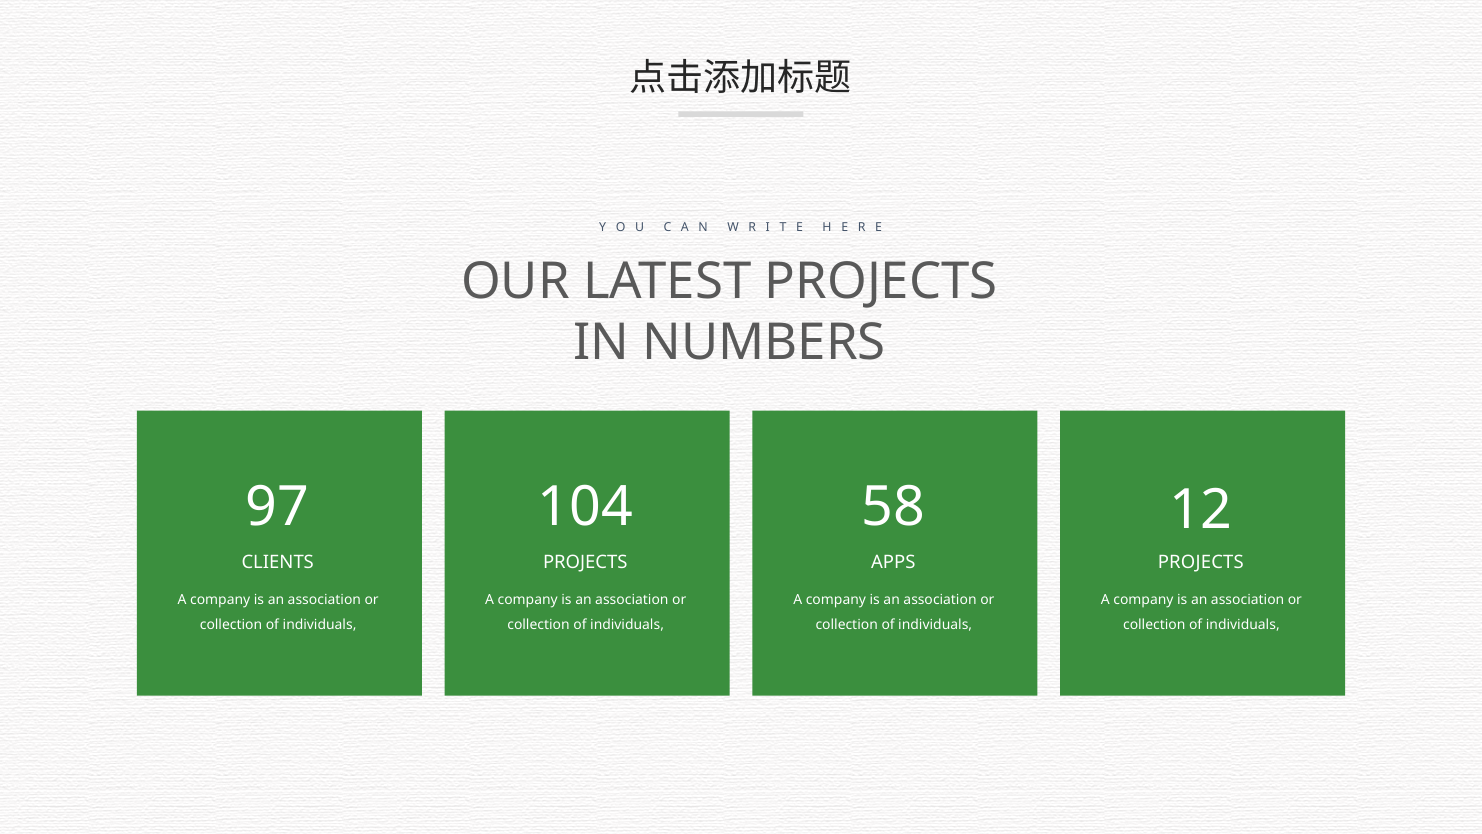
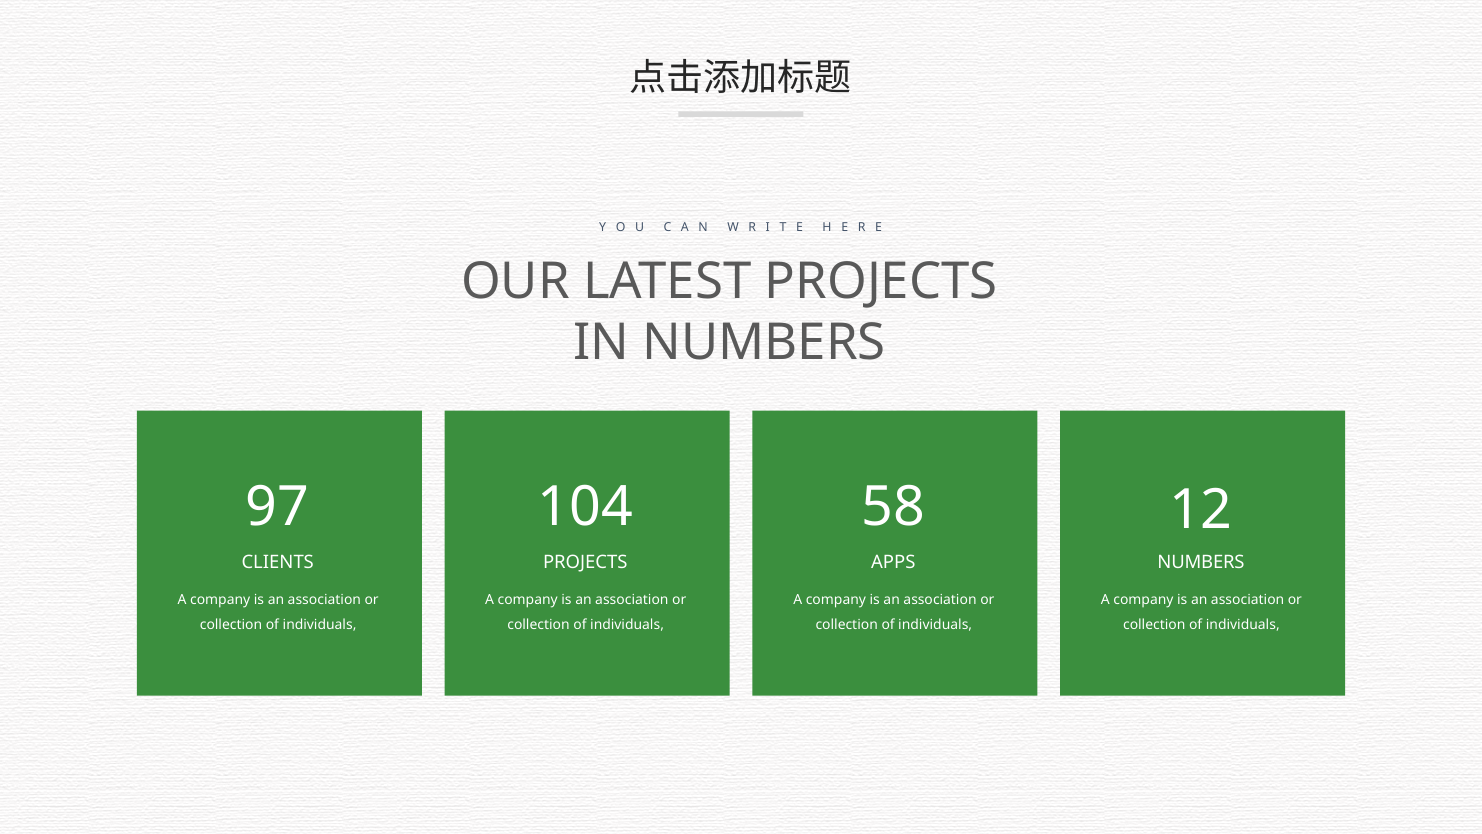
PROJECTS at (1201, 562): PROJECTS -> NUMBERS
